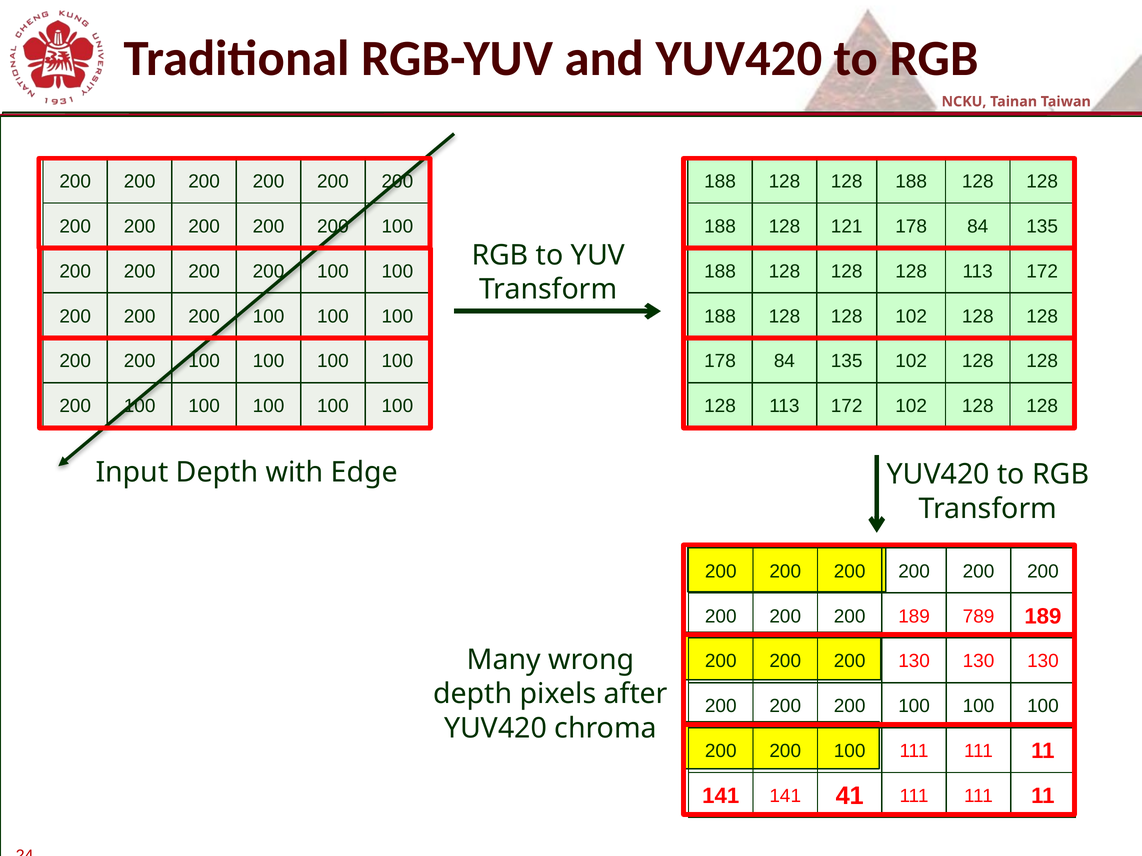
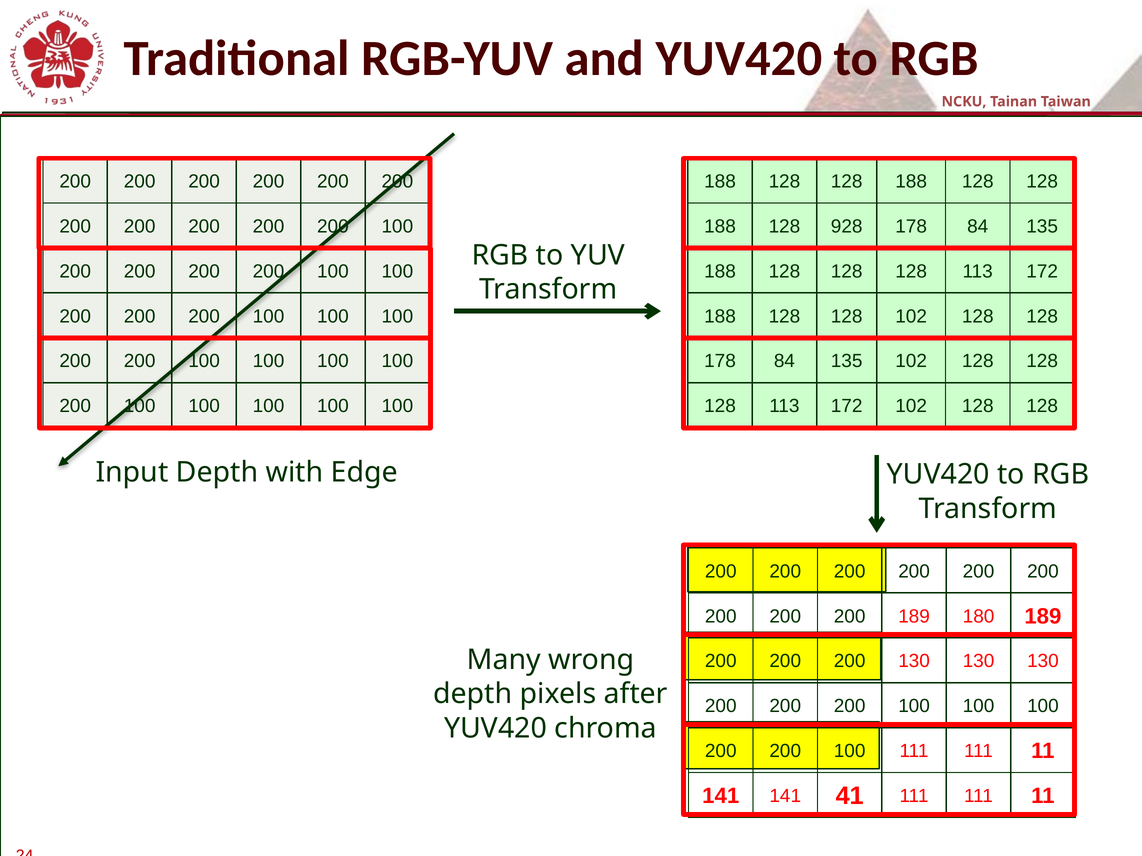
121: 121 -> 928
789: 789 -> 180
